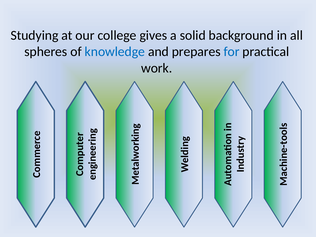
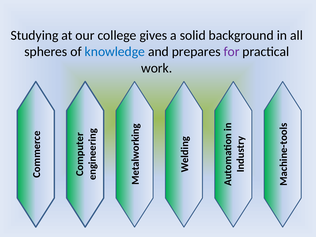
for colour: blue -> purple
